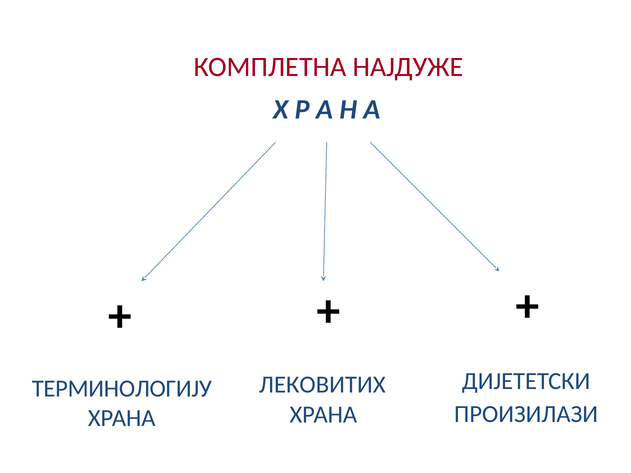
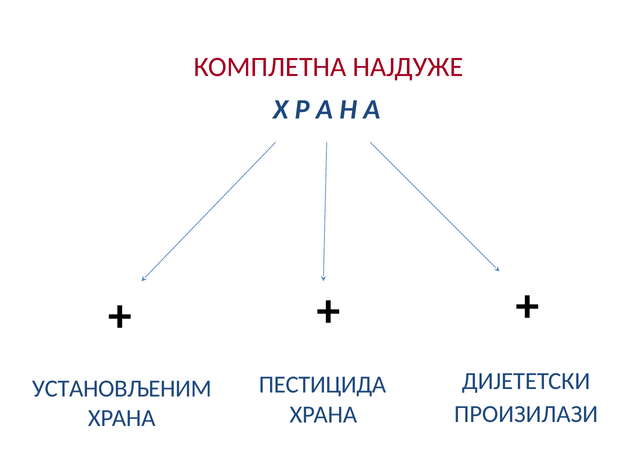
ЛЕКОВИТИХ: ЛЕКОВИТИХ -> ПЕСТИЦИДА
ТЕРМИНОЛОГИЈУ: ТЕРМИНОЛОГИЈУ -> УСТАНОВЉЕНИМ
